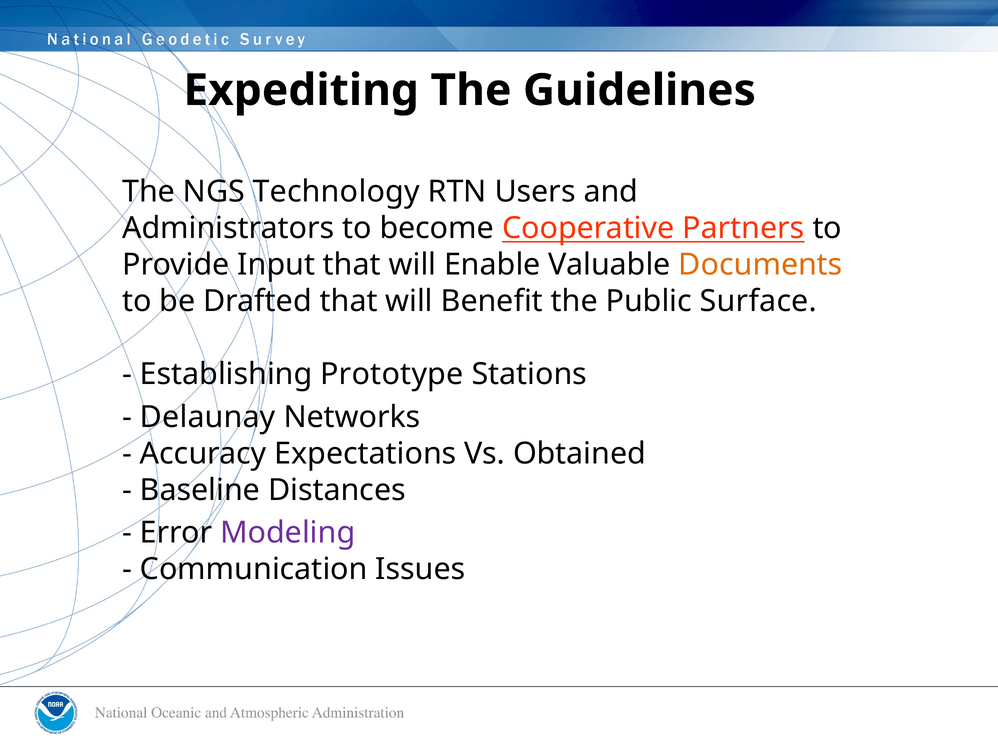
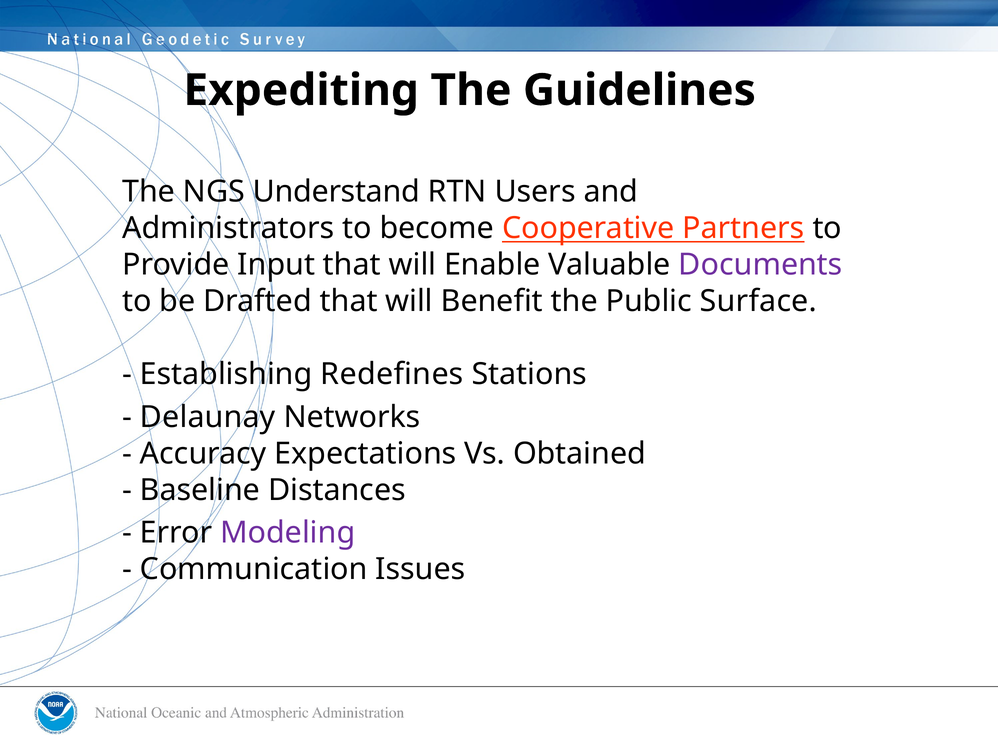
Technology: Technology -> Understand
Documents colour: orange -> purple
Prototype: Prototype -> Redefines
